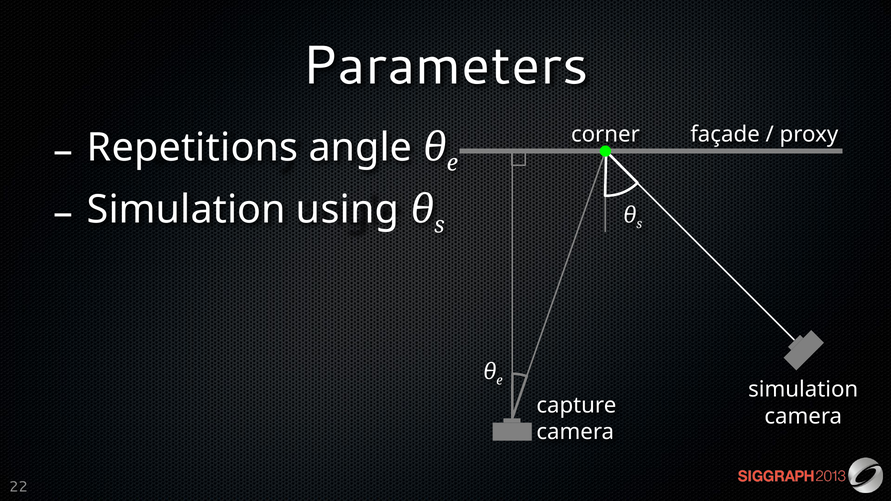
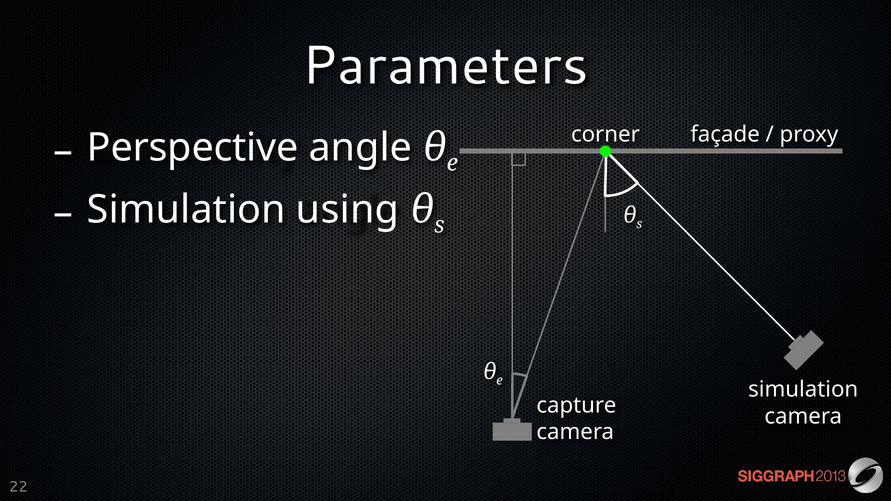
Repetitions: Repetitions -> Perspective
